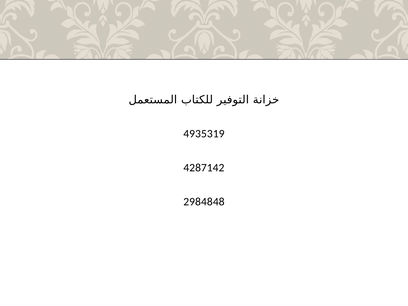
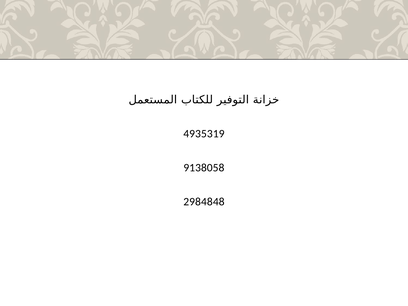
4287142: 4287142 -> 9138058
